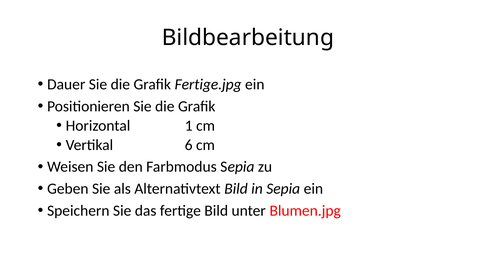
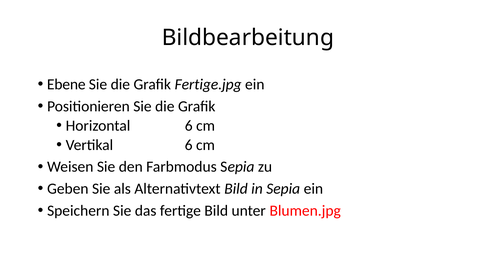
Dauer: Dauer -> Ebene
Horizontal 1: 1 -> 6
